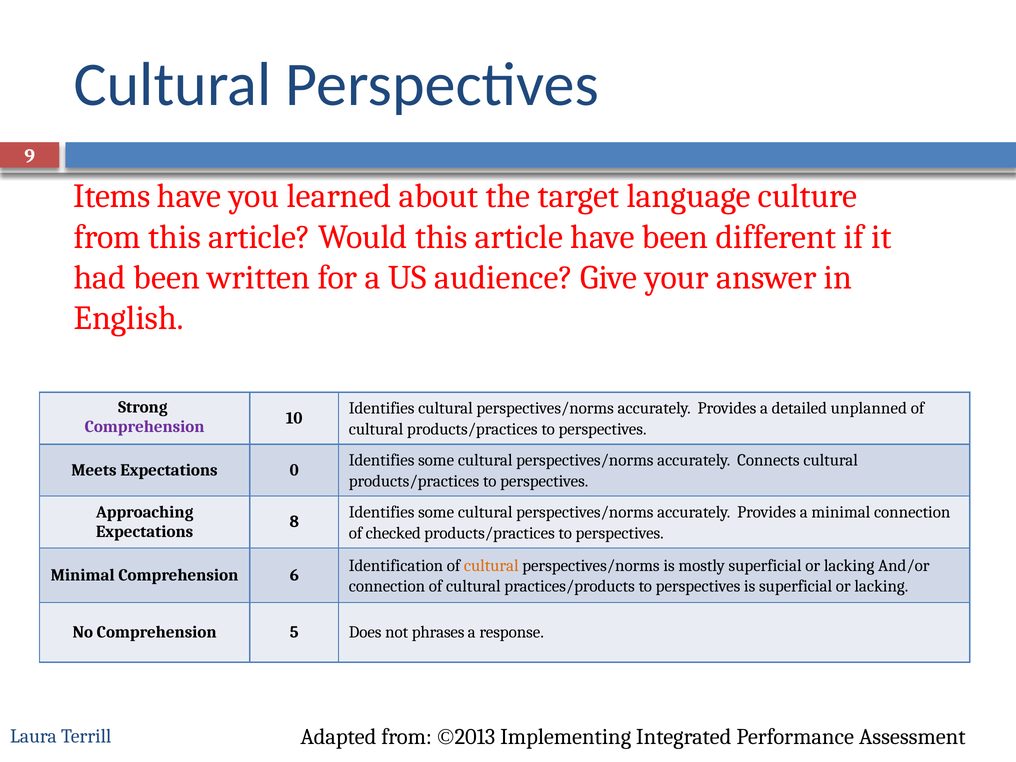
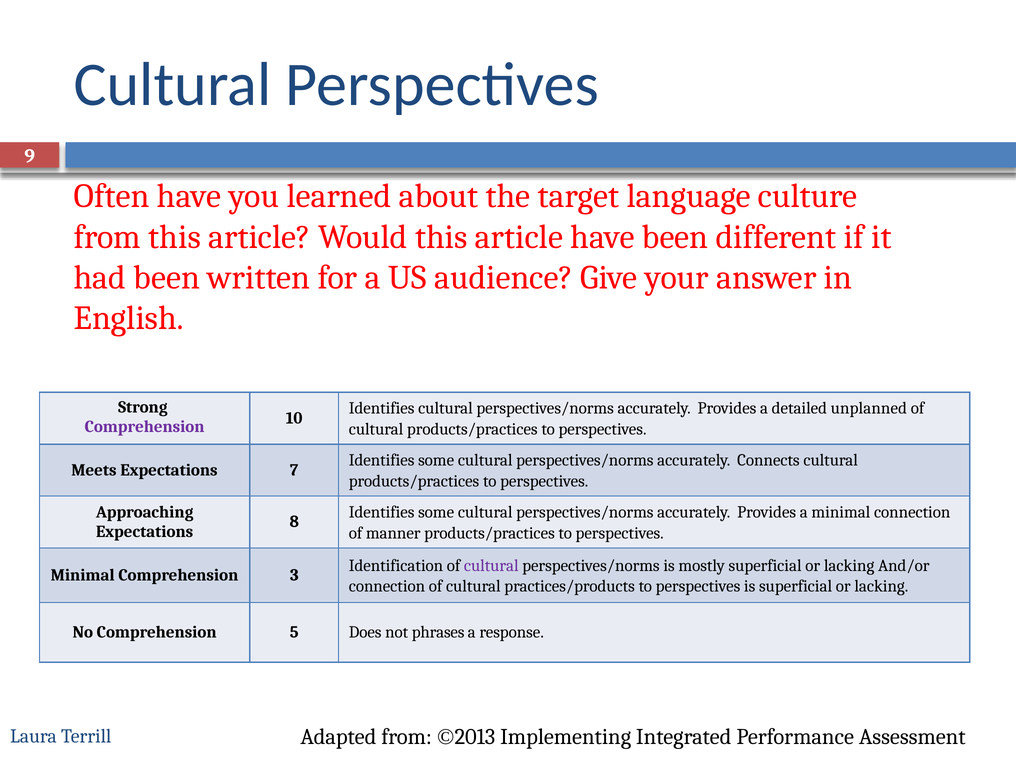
Items: Items -> Often
0: 0 -> 7
checked: checked -> manner
cultural at (491, 565) colour: orange -> purple
6: 6 -> 3
